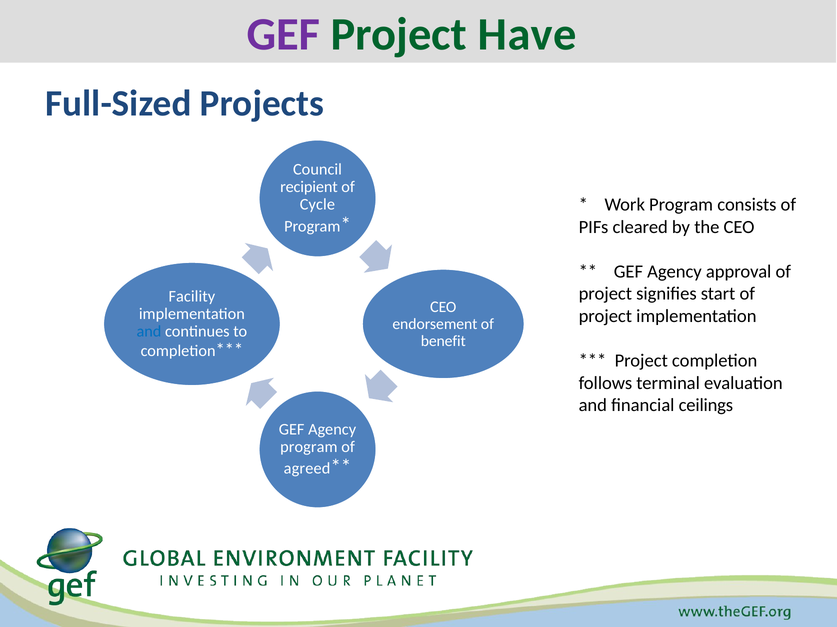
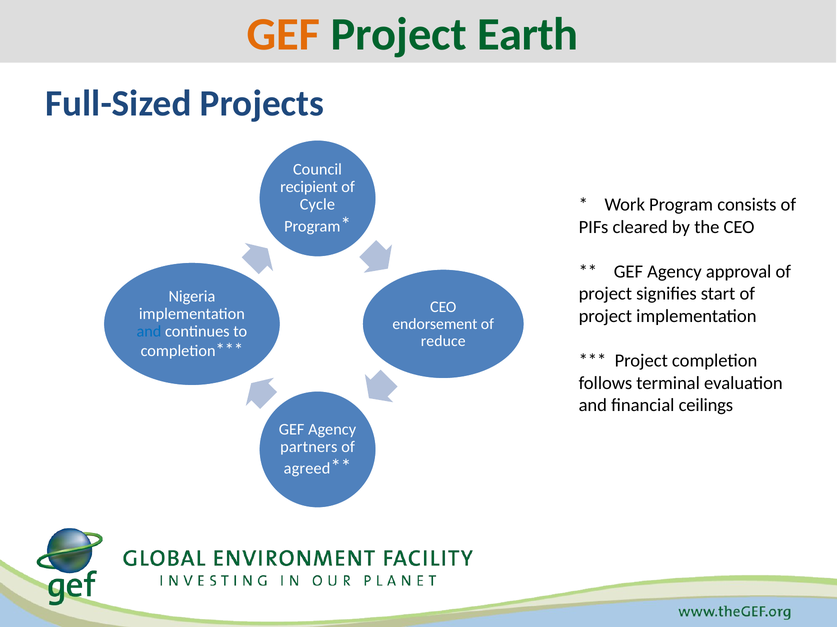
GEF at (283, 35) colour: purple -> orange
Have: Have -> Earth
Facility: Facility -> Nigeria
benefit: benefit -> reduce
program at (309, 447): program -> partners
